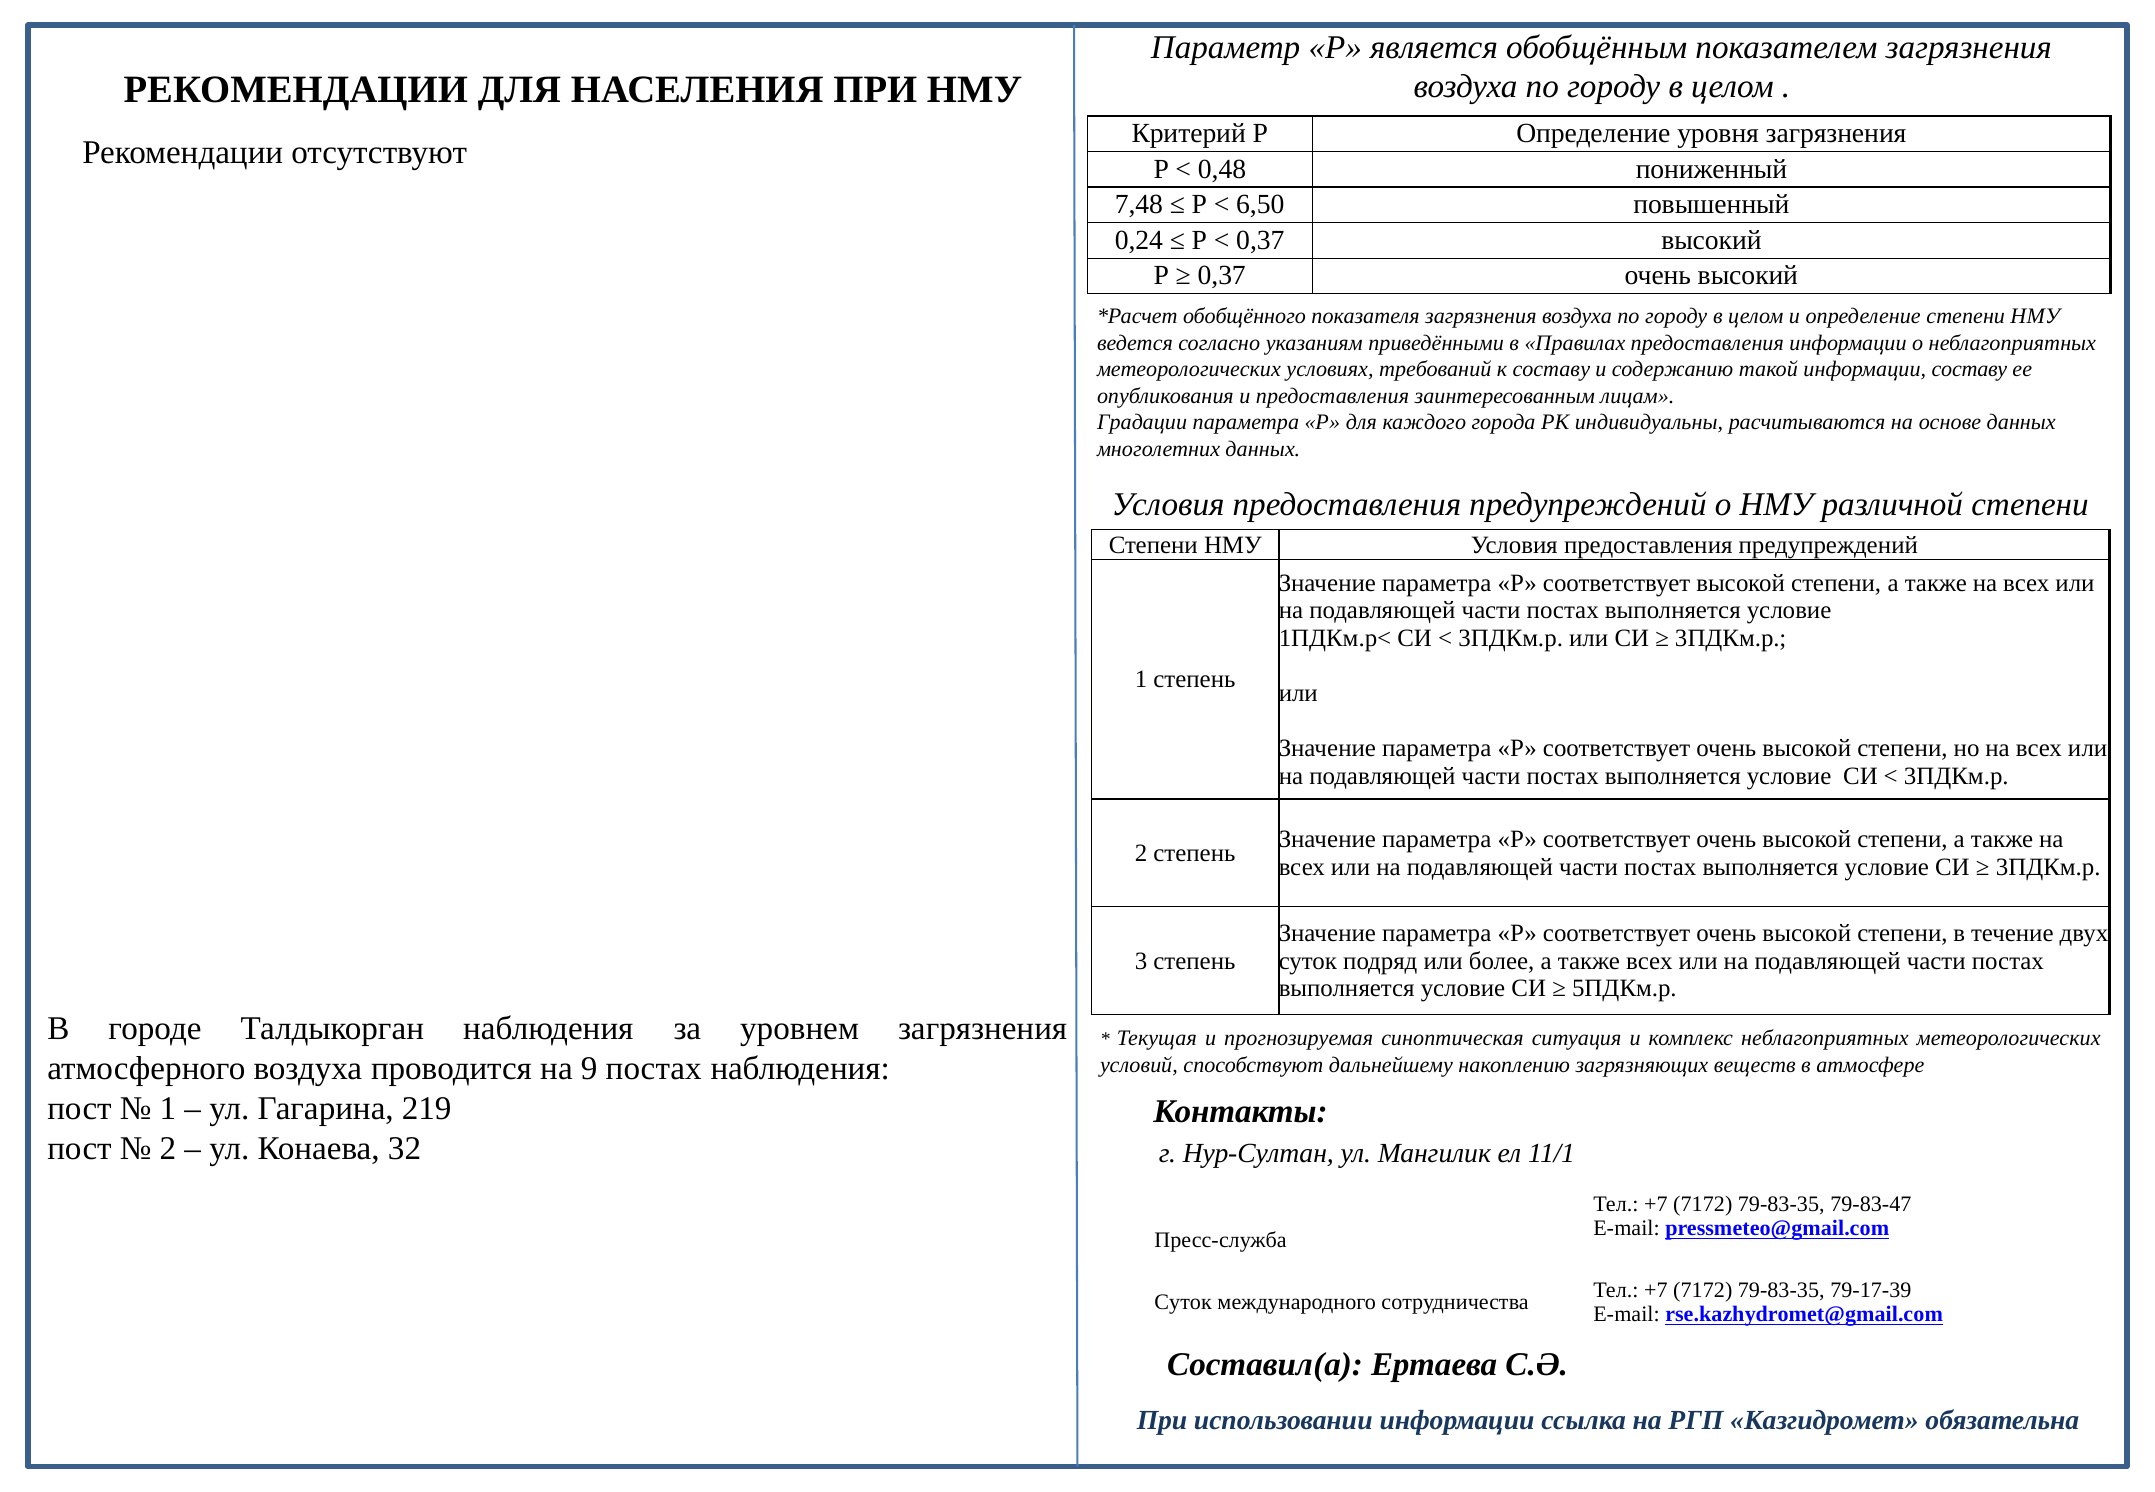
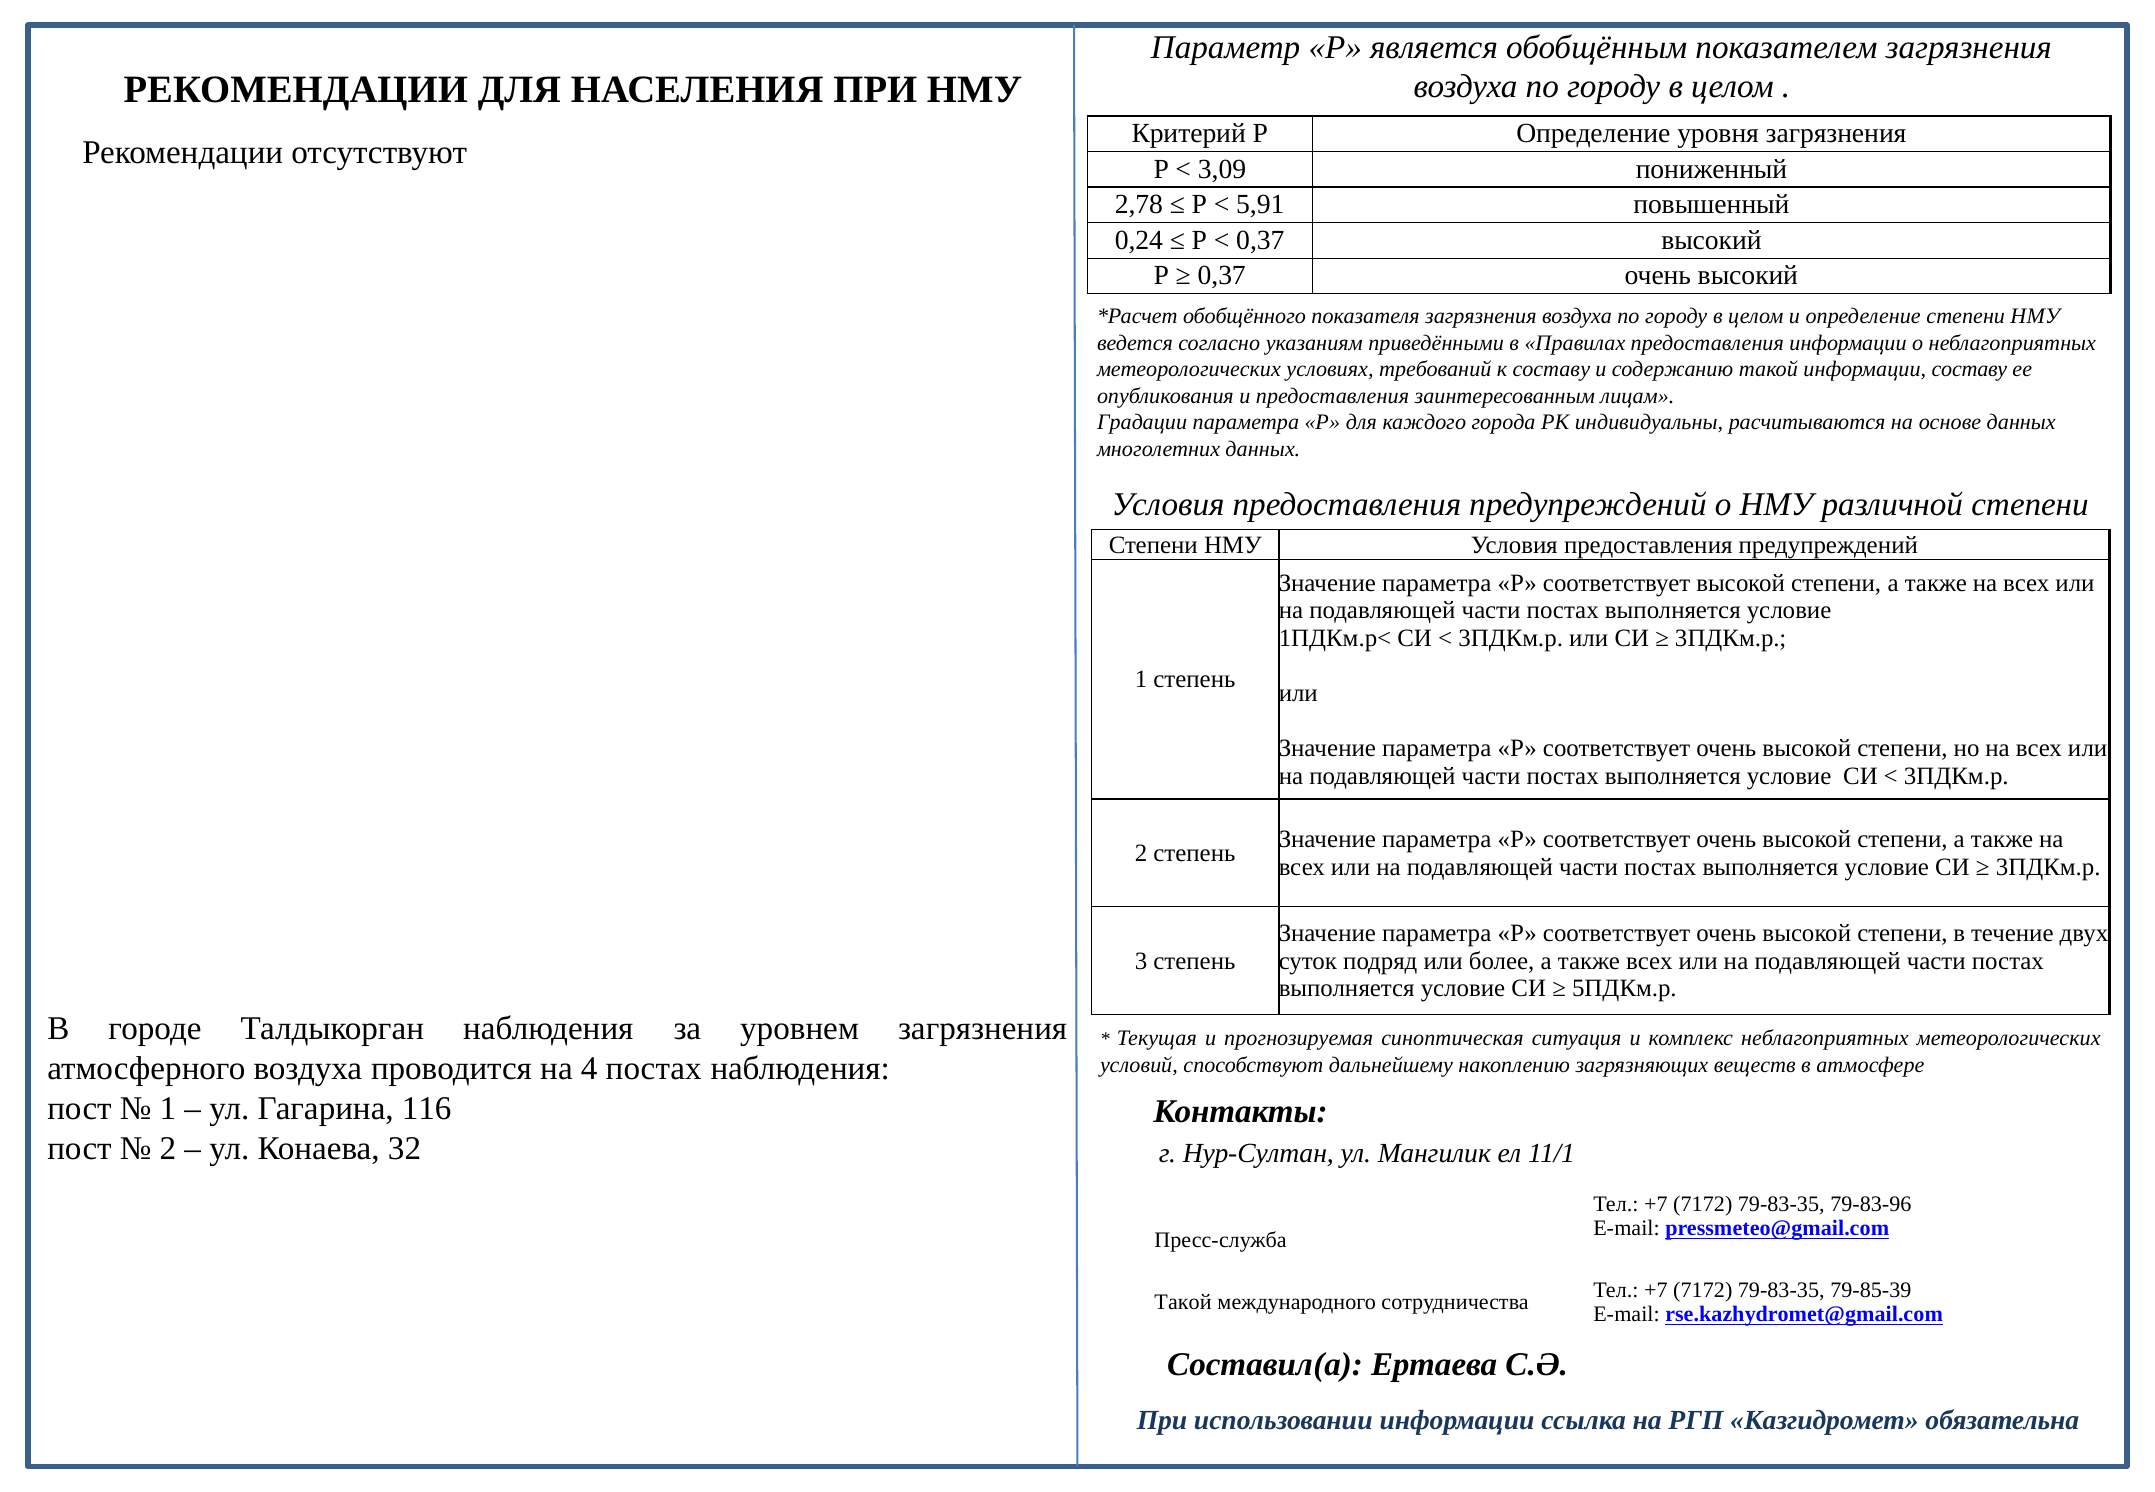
0,48: 0,48 -> 3,09
7,48: 7,48 -> 2,78
6,50: 6,50 -> 5,91
9: 9 -> 4
219: 219 -> 116
79-83-47: 79-83-47 -> 79-83-96
79-17-39: 79-17-39 -> 79-85-39
Суток at (1183, 1302): Суток -> Такой
